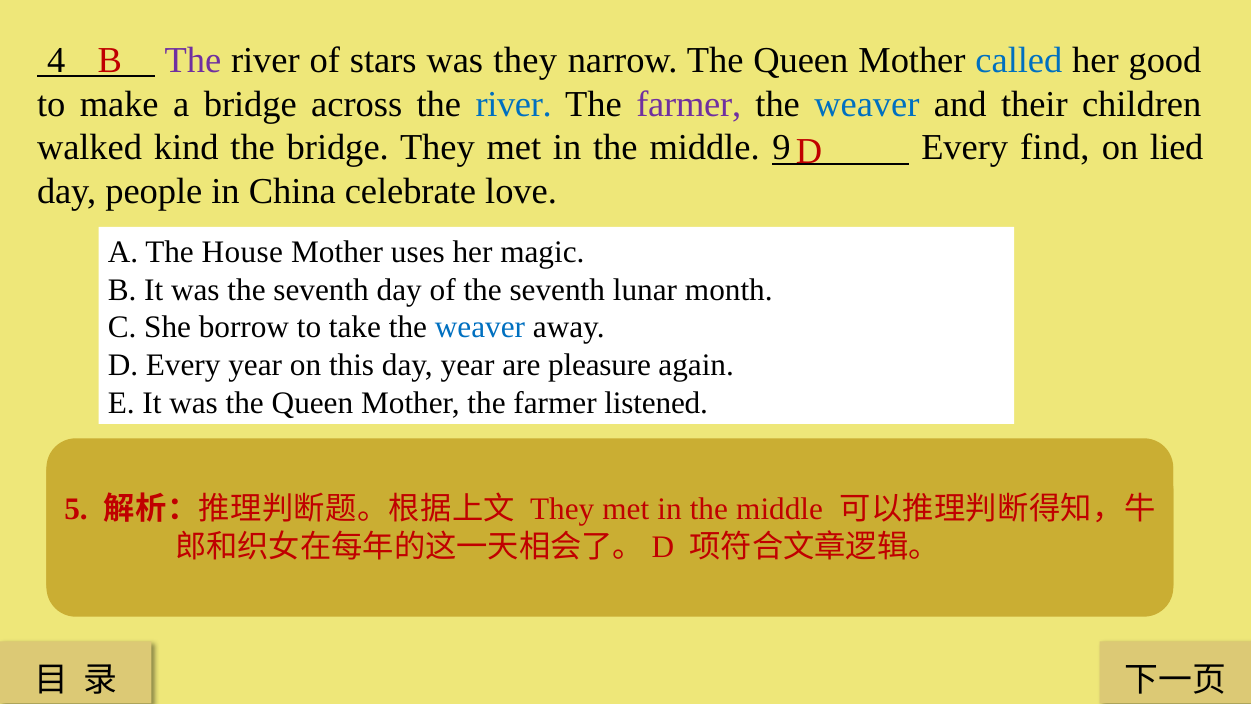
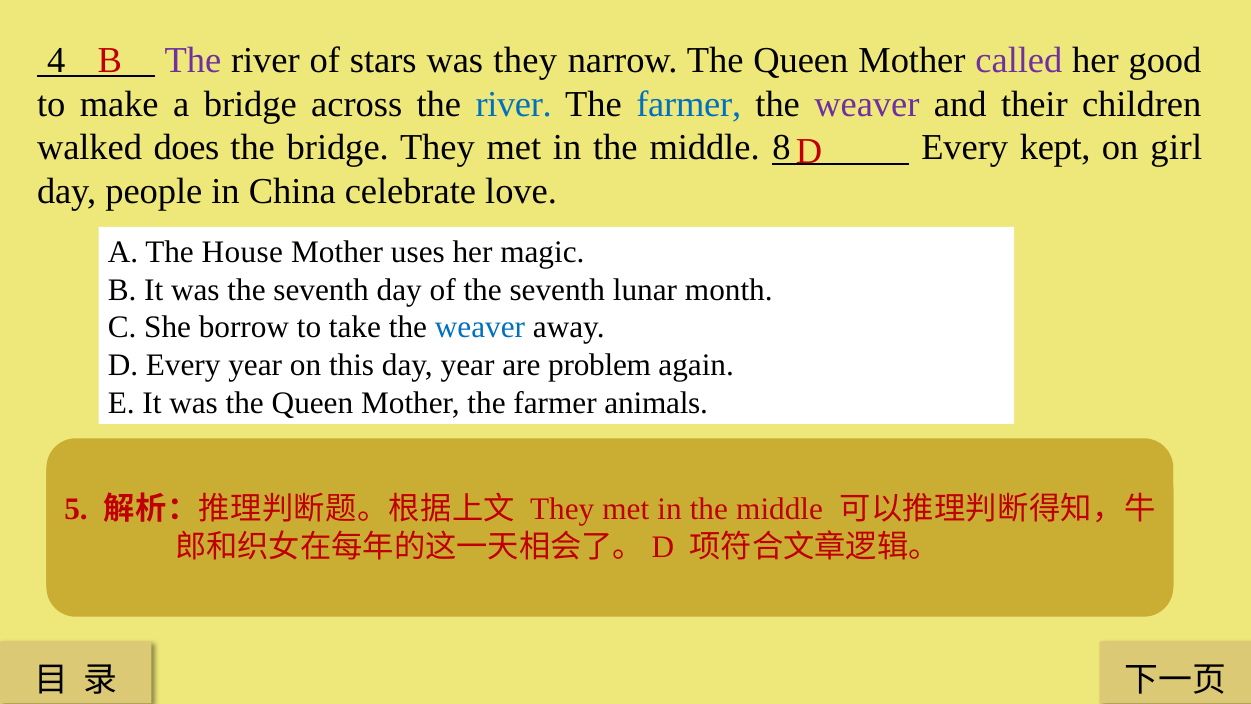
called at (1019, 60) colour: blue -> purple
farmer at (689, 104) colour: purple -> blue
weaver at (867, 104) colour: blue -> purple
kind: kind -> does
9: 9 -> 8
find: find -> kept
lied: lied -> girl
pleasure: pleasure -> problem
listened: listened -> animals
